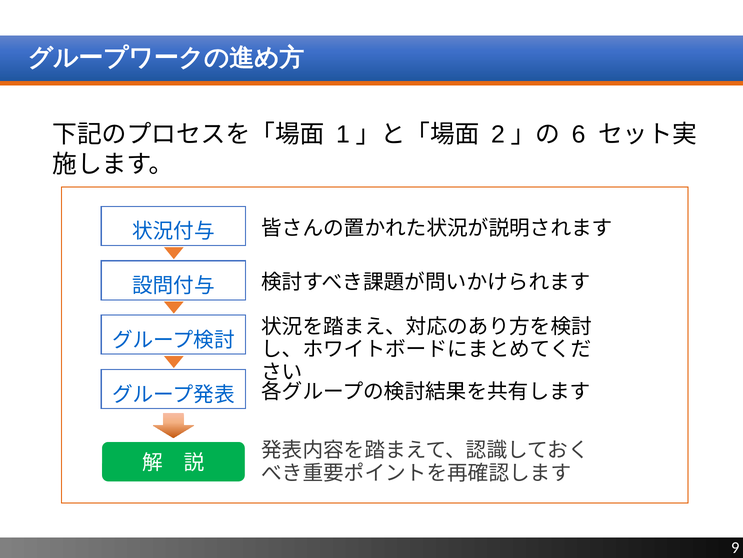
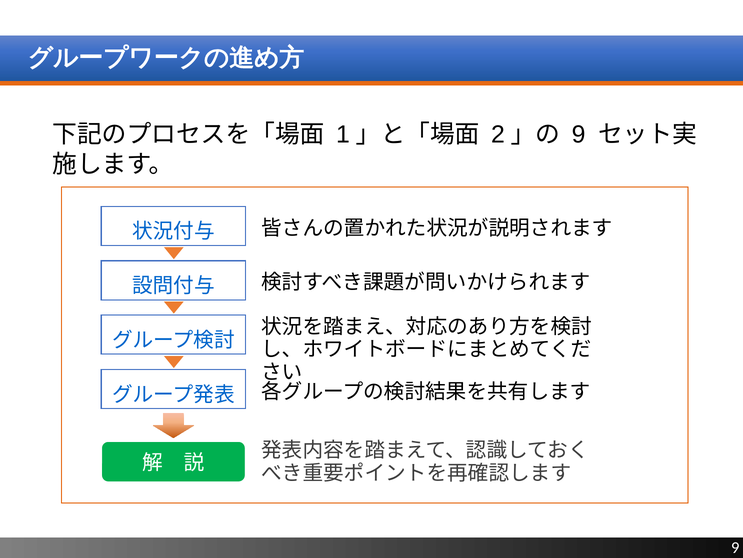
6 at (579, 135): 6 -> 9
